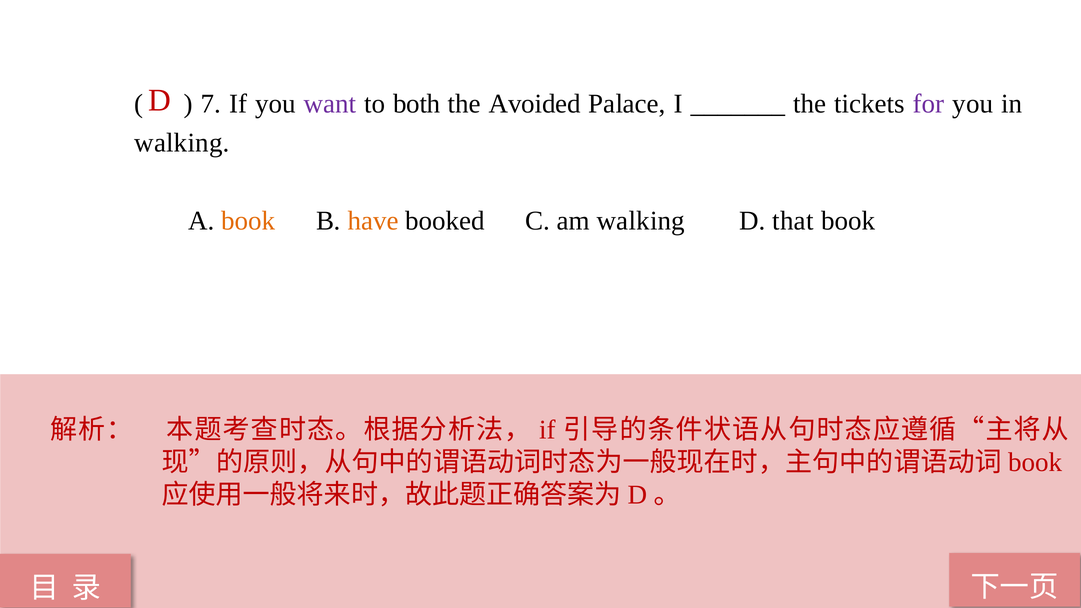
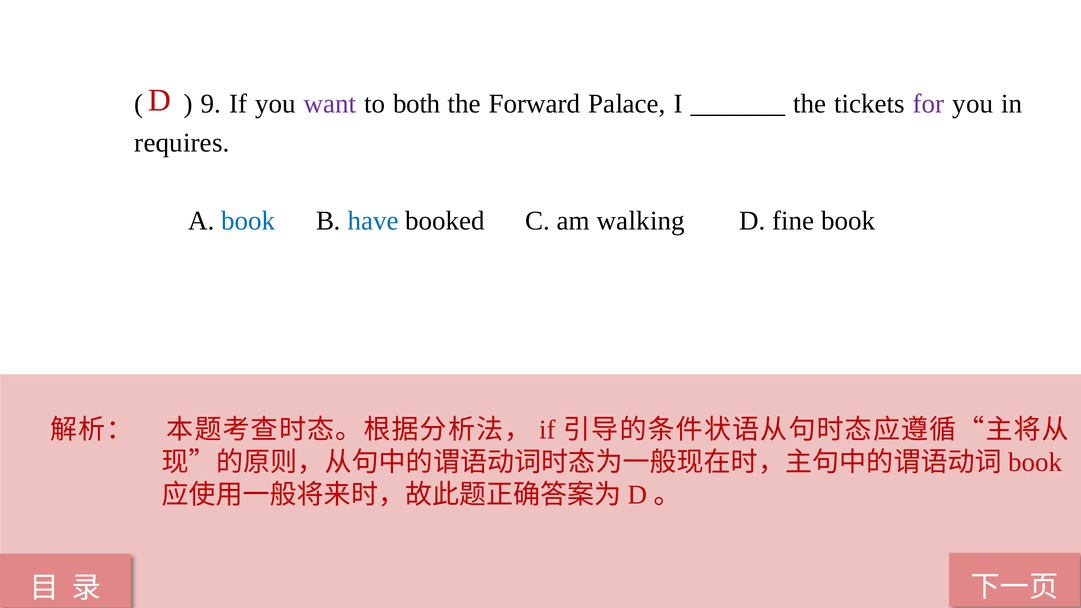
7: 7 -> 9
Avoided: Avoided -> Forward
walking at (182, 143): walking -> requires
book at (248, 221) colour: orange -> blue
have colour: orange -> blue
that: that -> fine
